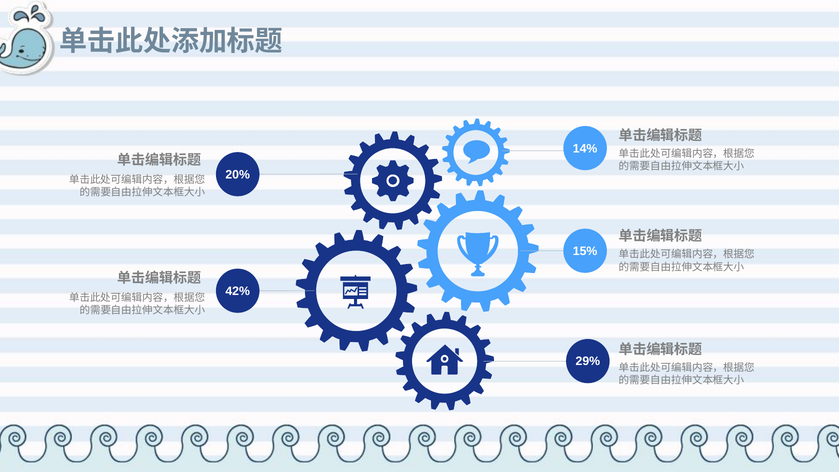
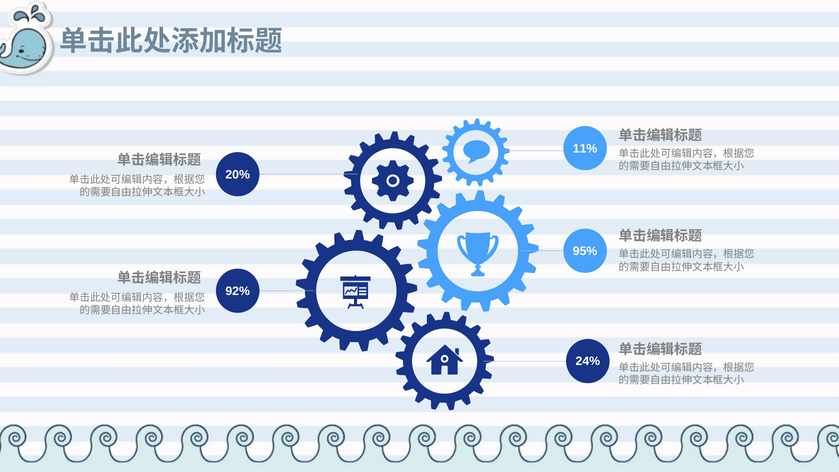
14%: 14% -> 11%
15%: 15% -> 95%
42%: 42% -> 92%
29%: 29% -> 24%
